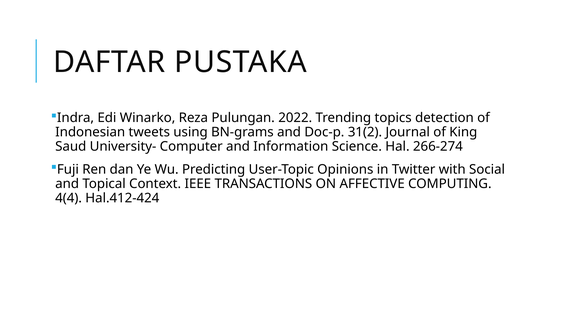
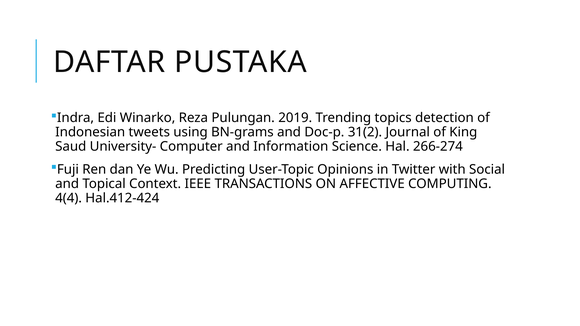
2022: 2022 -> 2019
